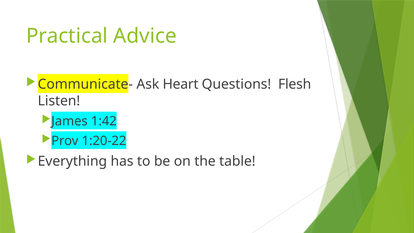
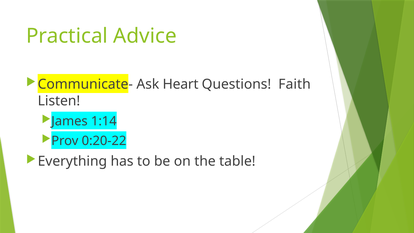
Flesh: Flesh -> Faith
1:42: 1:42 -> 1:14
1:20-22: 1:20-22 -> 0:20-22
